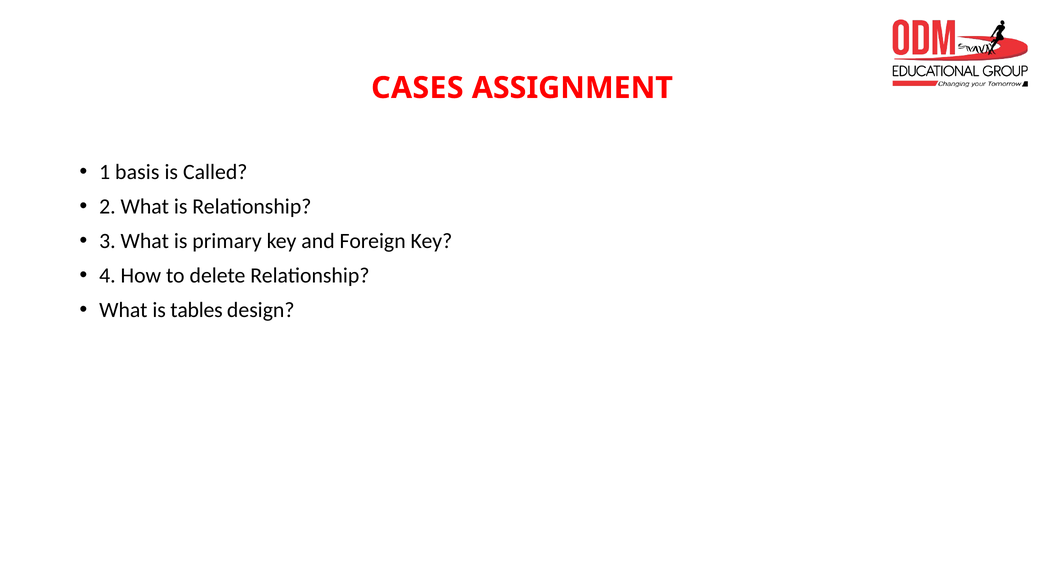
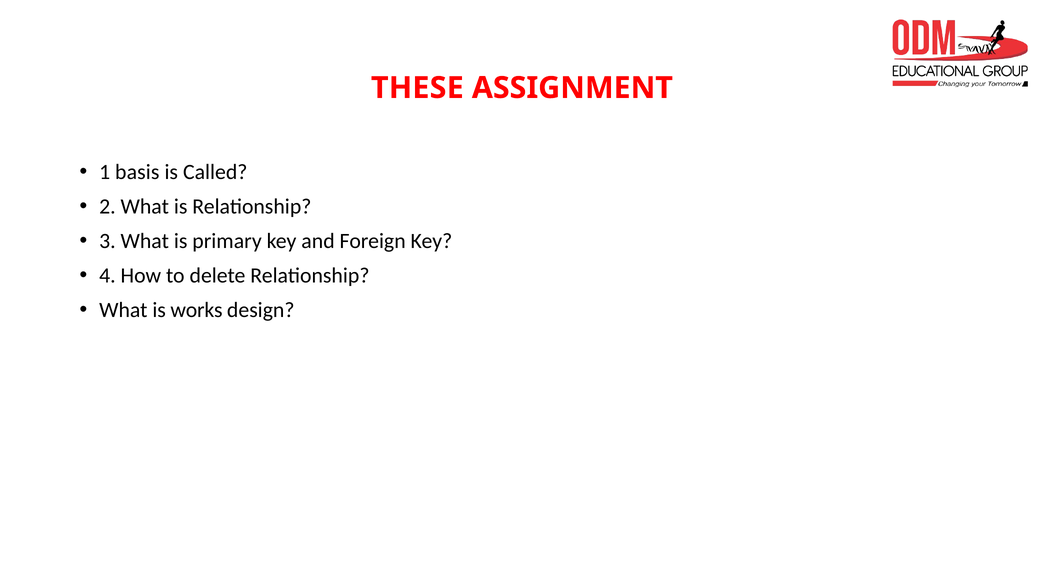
CASES: CASES -> THESE
tables: tables -> works
